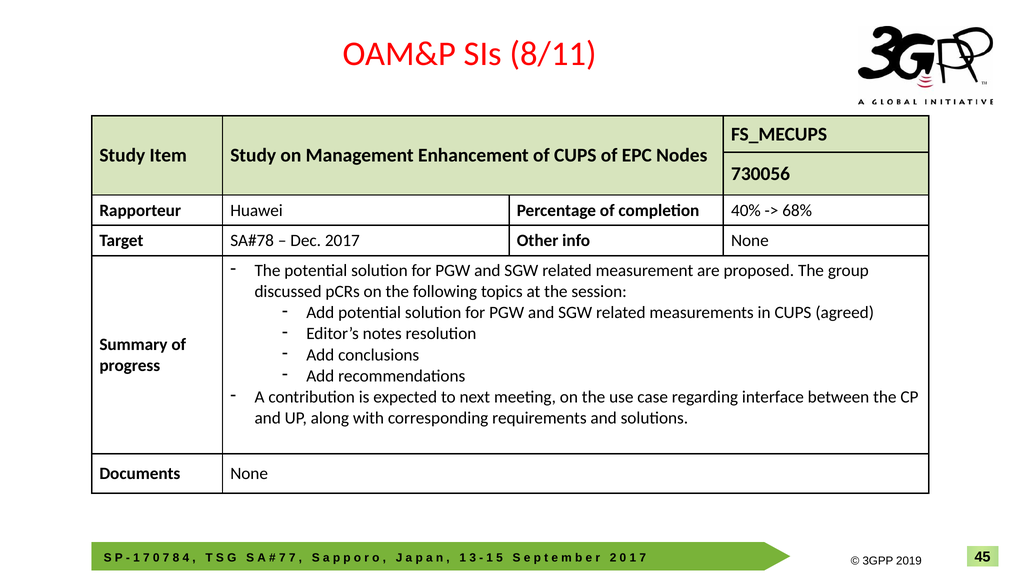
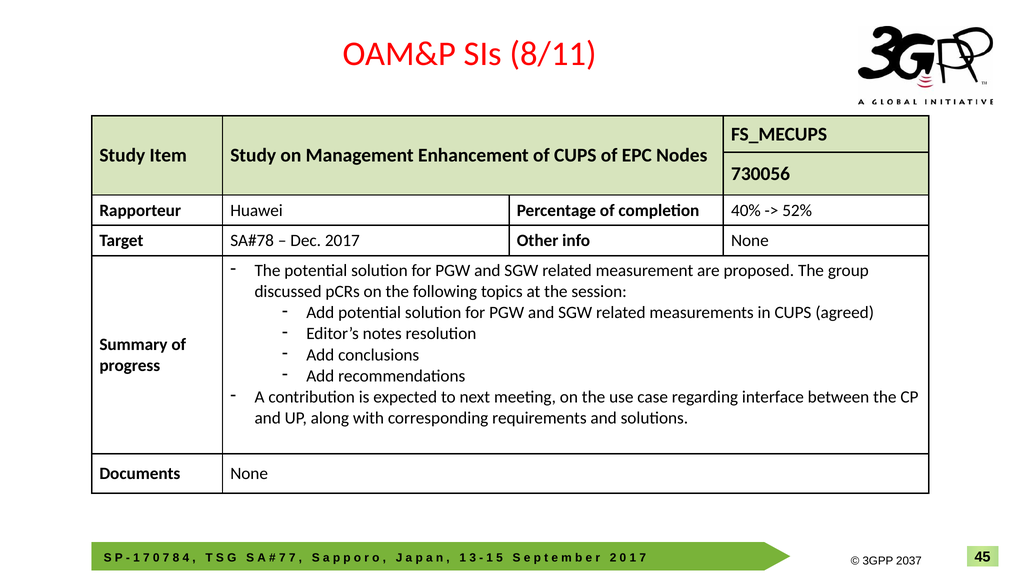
68%: 68% -> 52%
2019: 2019 -> 2037
